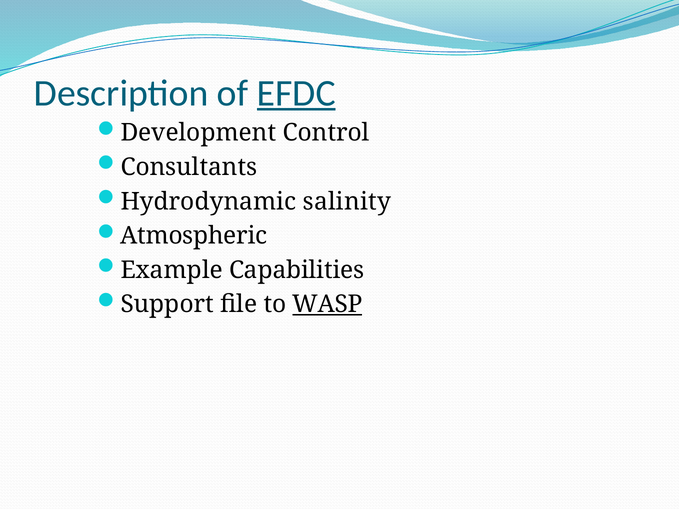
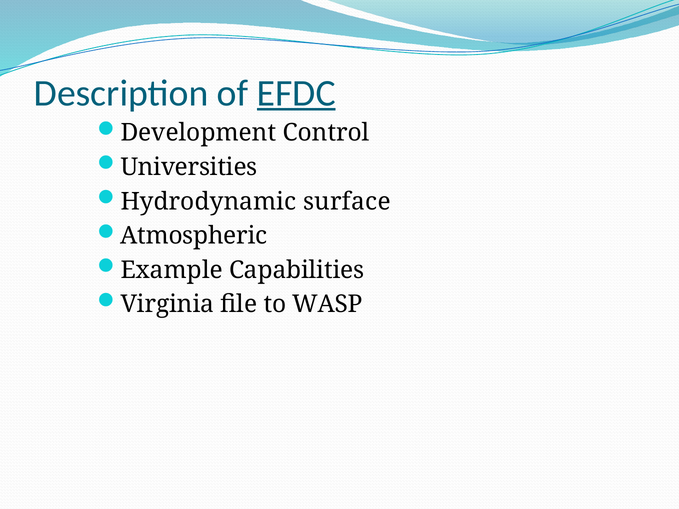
Consultants: Consultants -> Universities
salinity: salinity -> surface
Support: Support -> Virginia
WASP underline: present -> none
